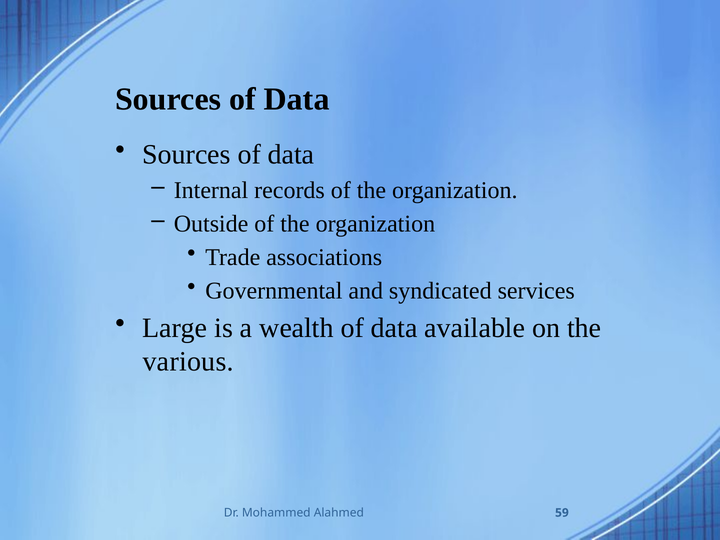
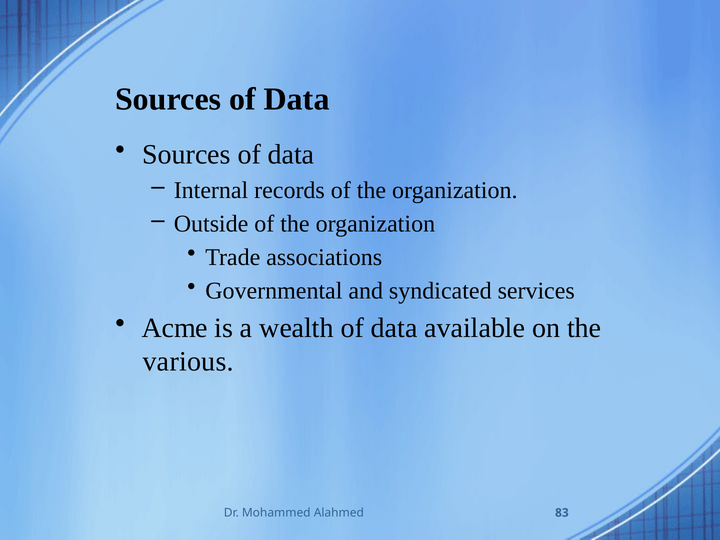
Large: Large -> Acme
59: 59 -> 83
